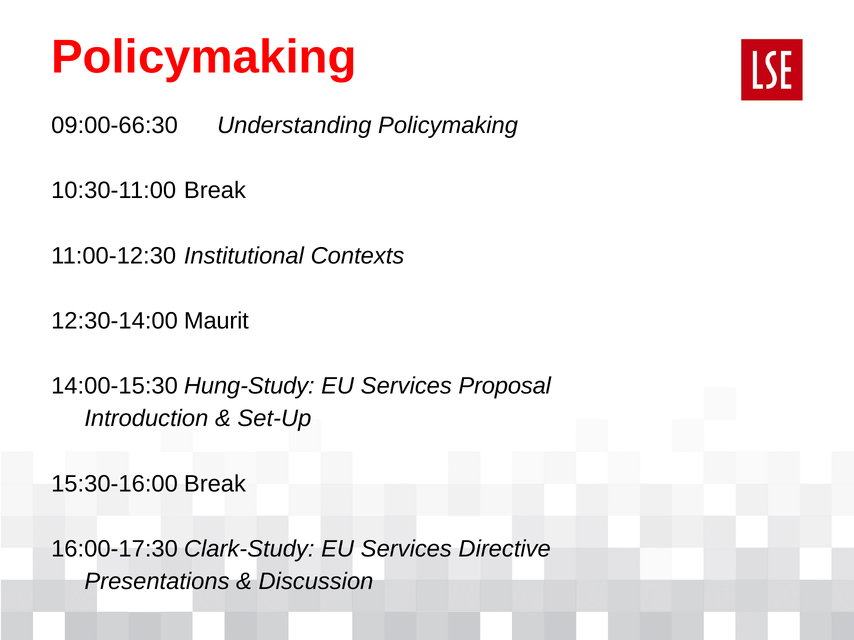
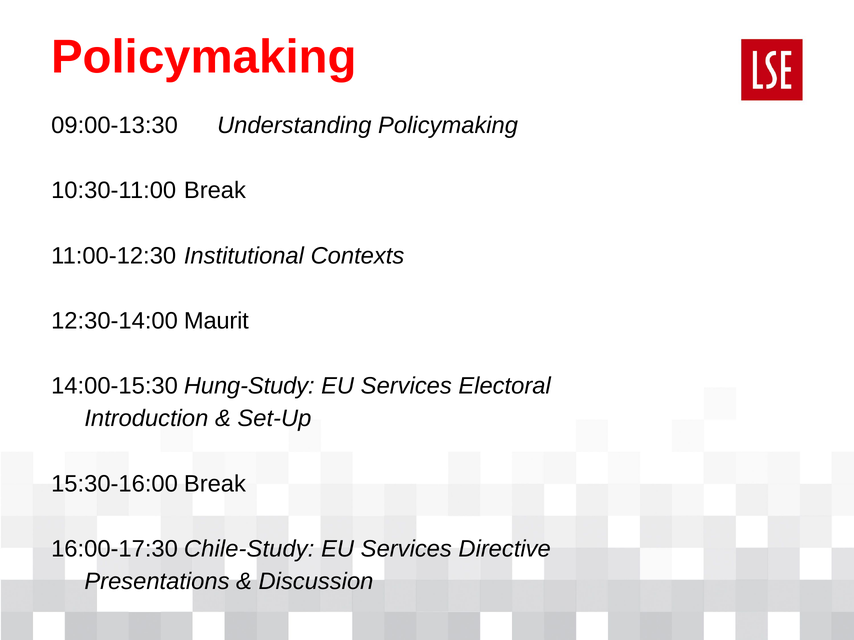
09:00-66:30: 09:00-66:30 -> 09:00-13:30
Proposal: Proposal -> Electoral
Clark-Study: Clark-Study -> Chile-Study
